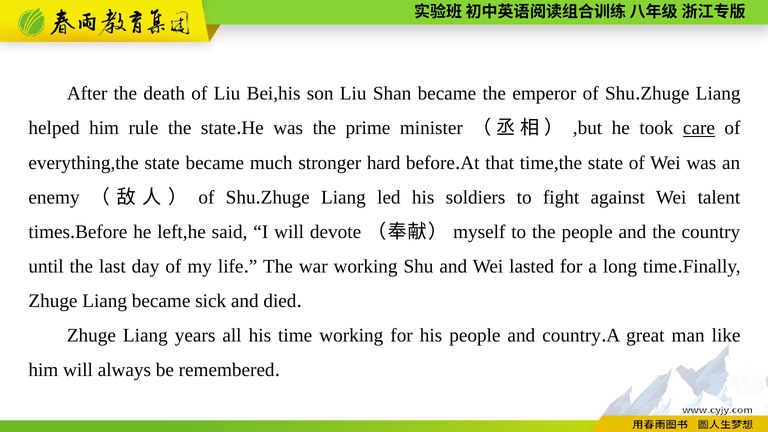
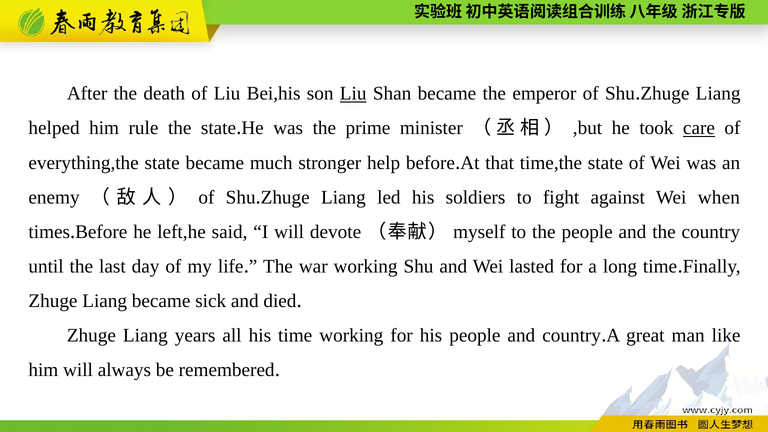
Liu at (353, 94) underline: none -> present
hard: hard -> help
talent: talent -> when
